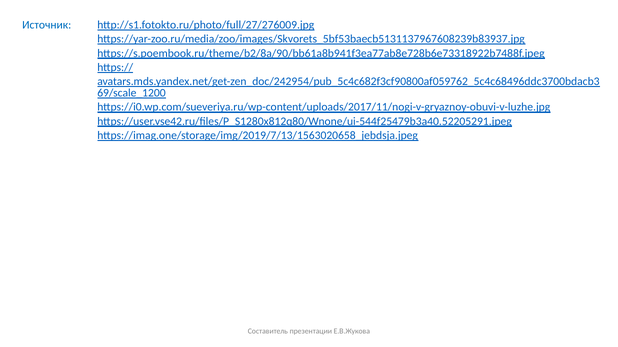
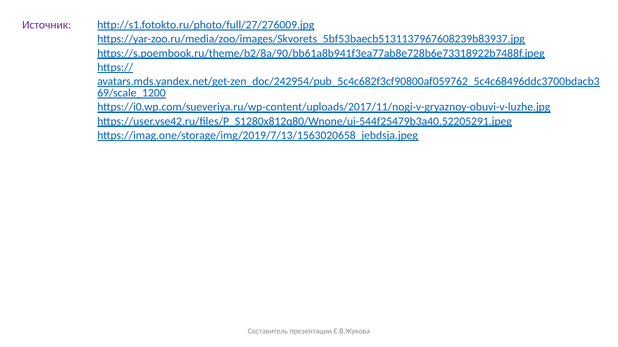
Источник colour: blue -> purple
